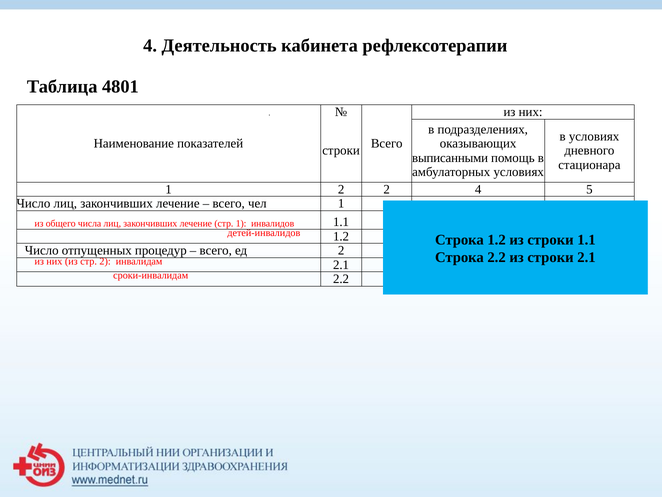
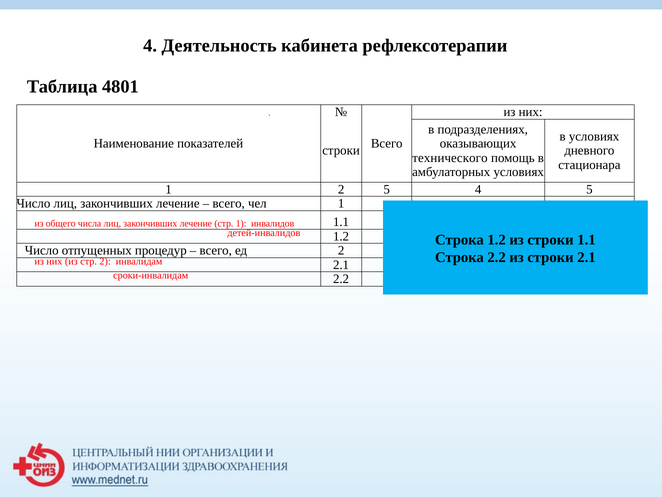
выписанными: выписанными -> технического
2 2: 2 -> 5
